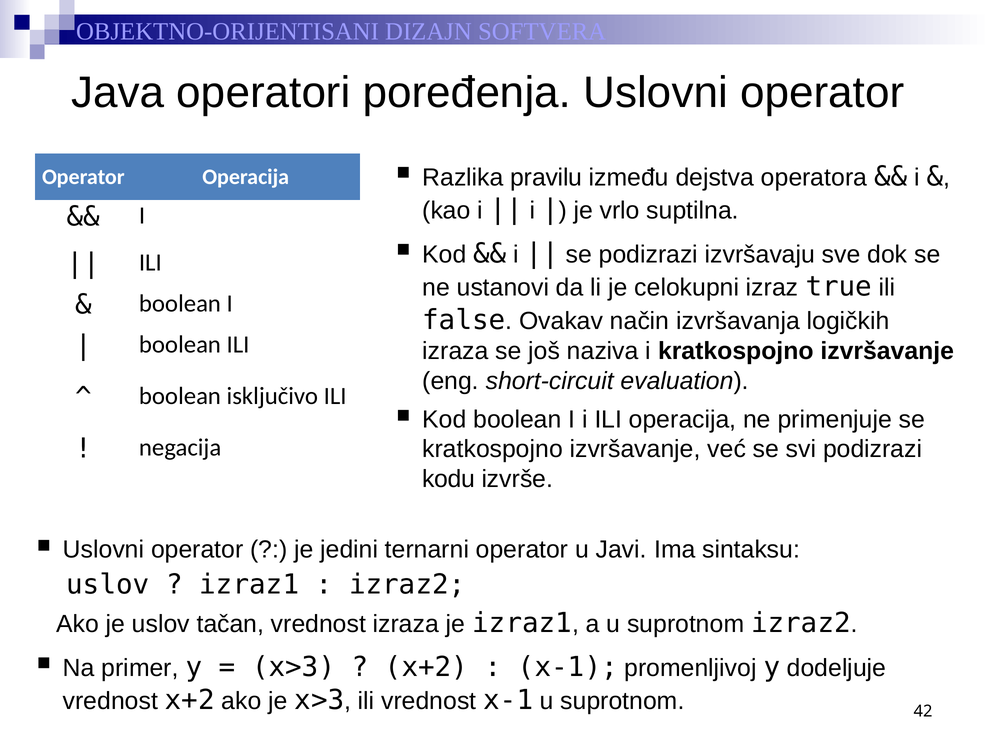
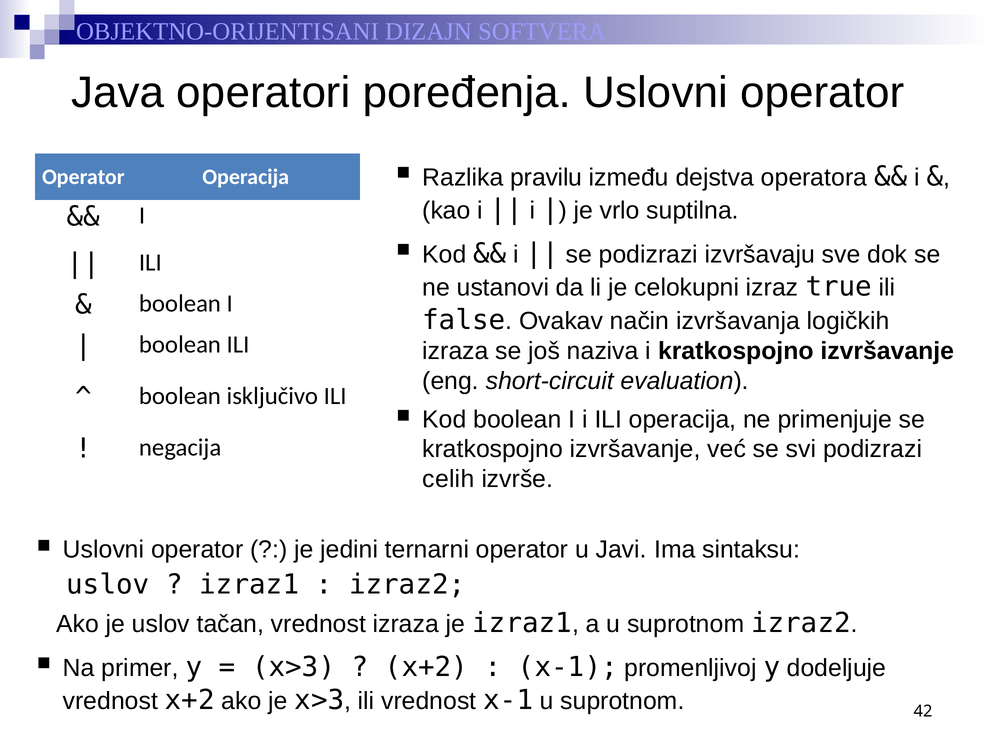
kodu: kodu -> celih
